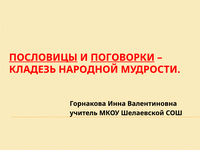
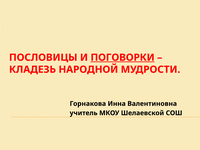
ПОСЛОВИЦЫ underline: present -> none
